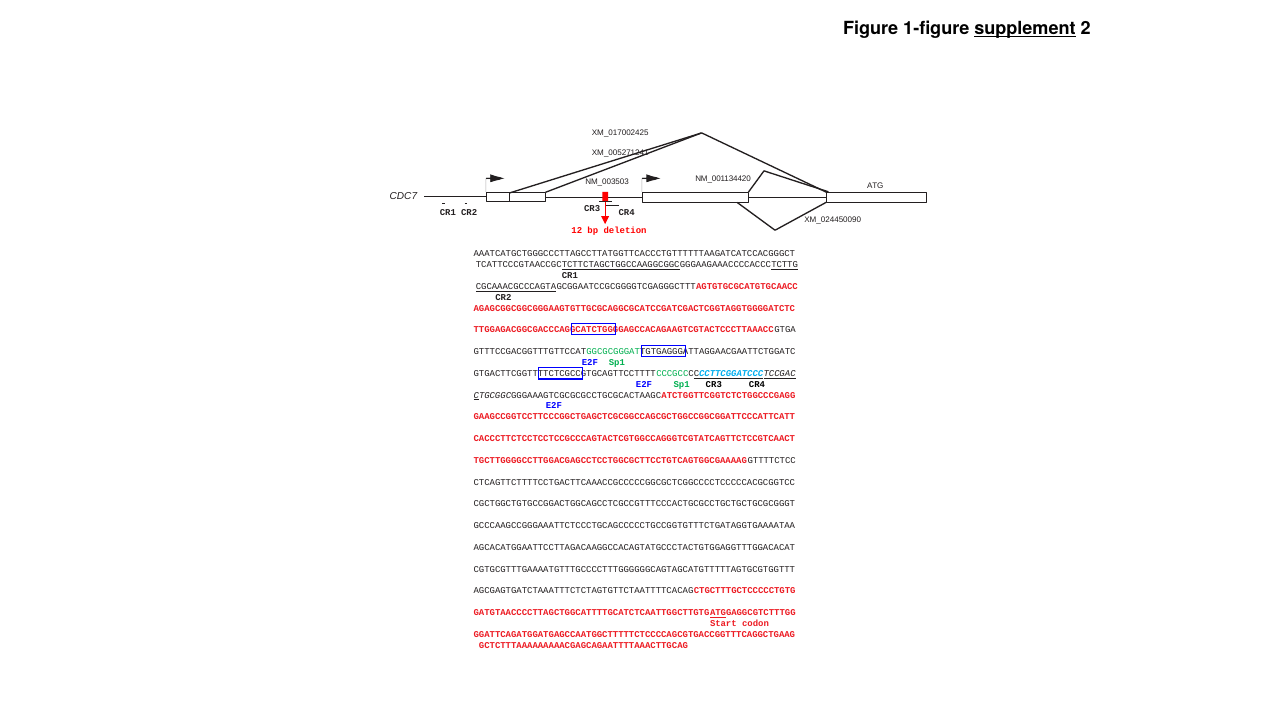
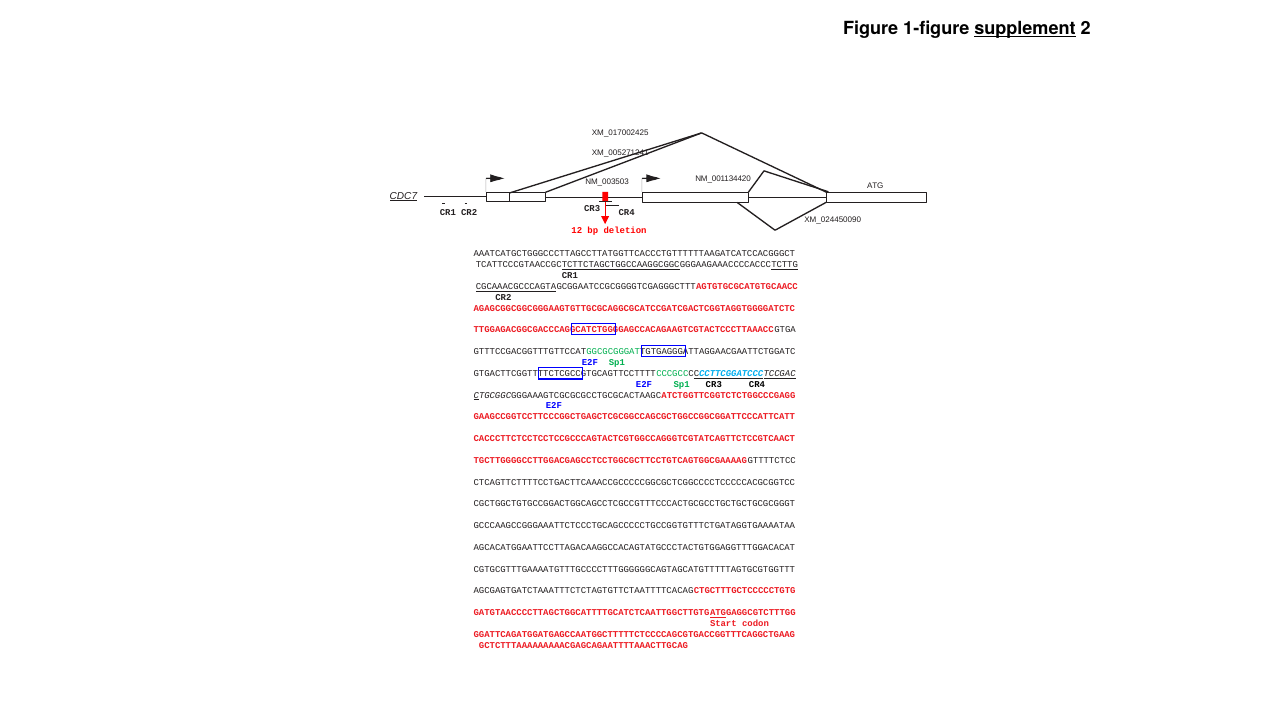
CDC7 underline: none -> present
